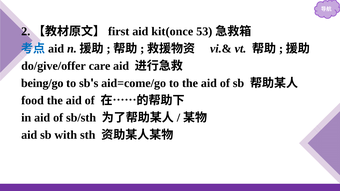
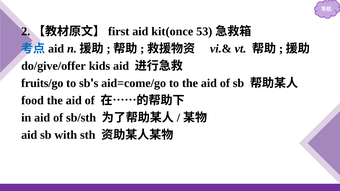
care: care -> kids
being/go: being/go -> fruits/go
